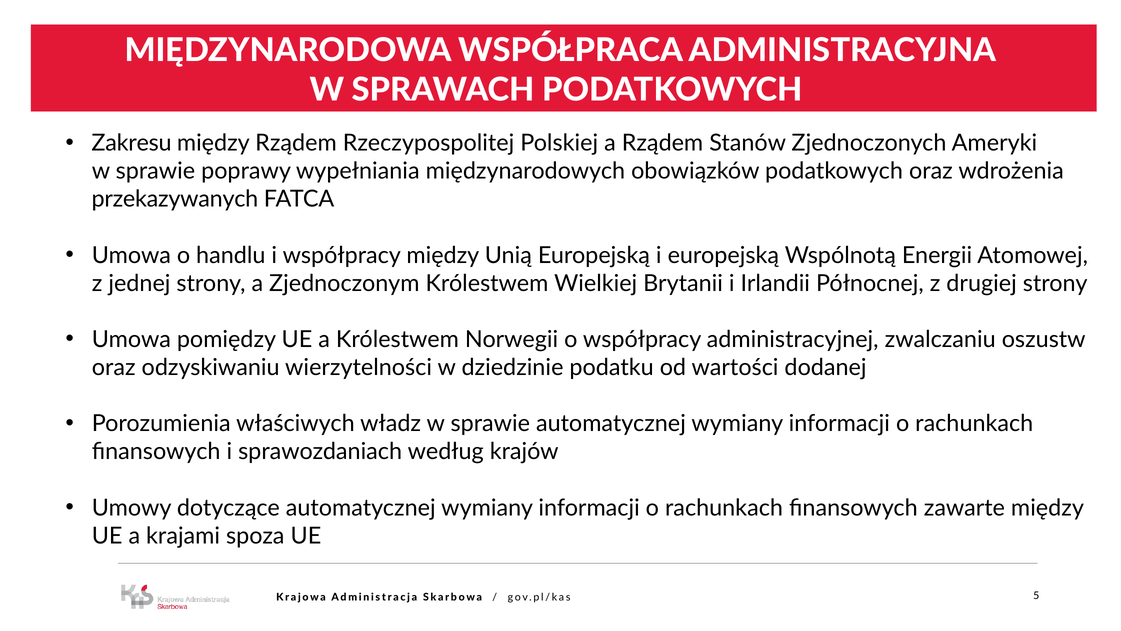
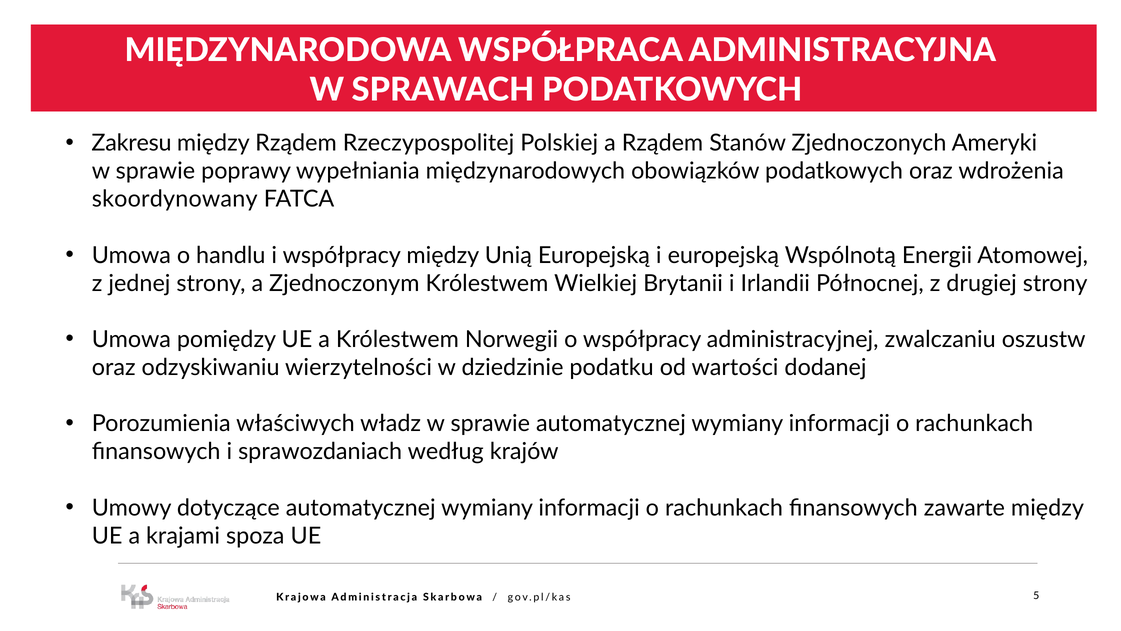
przekazywanych: przekazywanych -> skoordynowany
